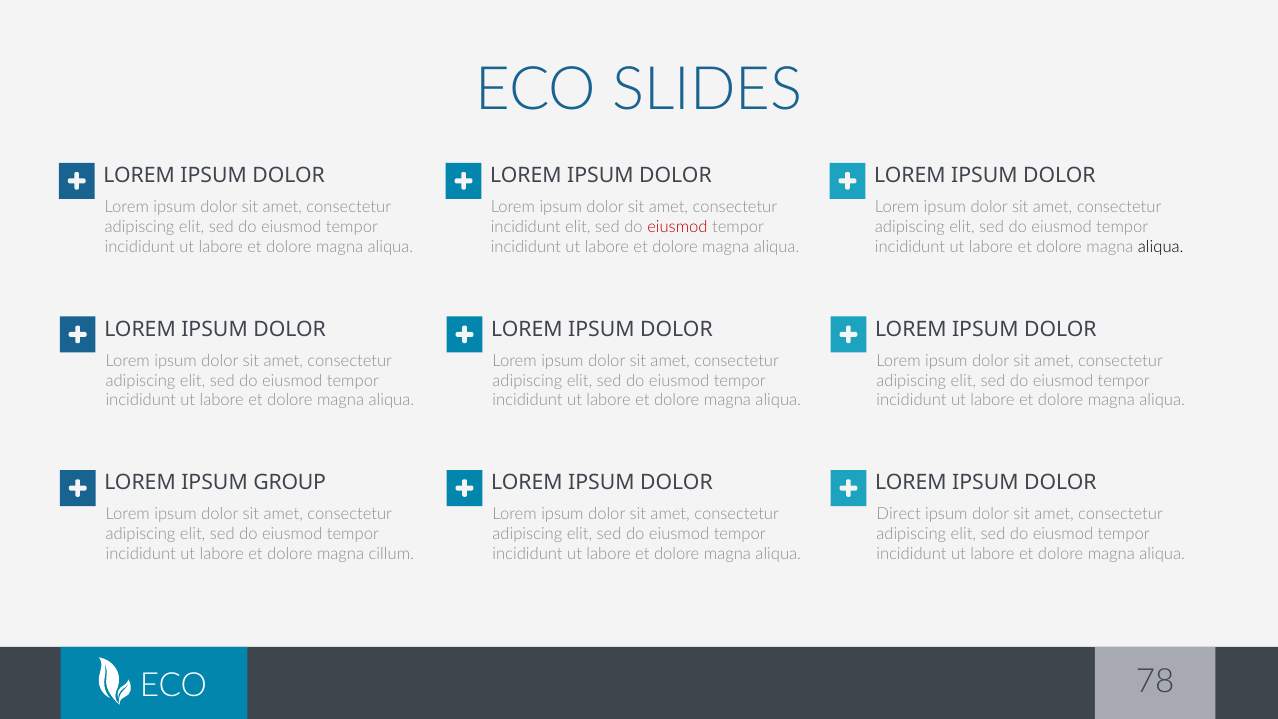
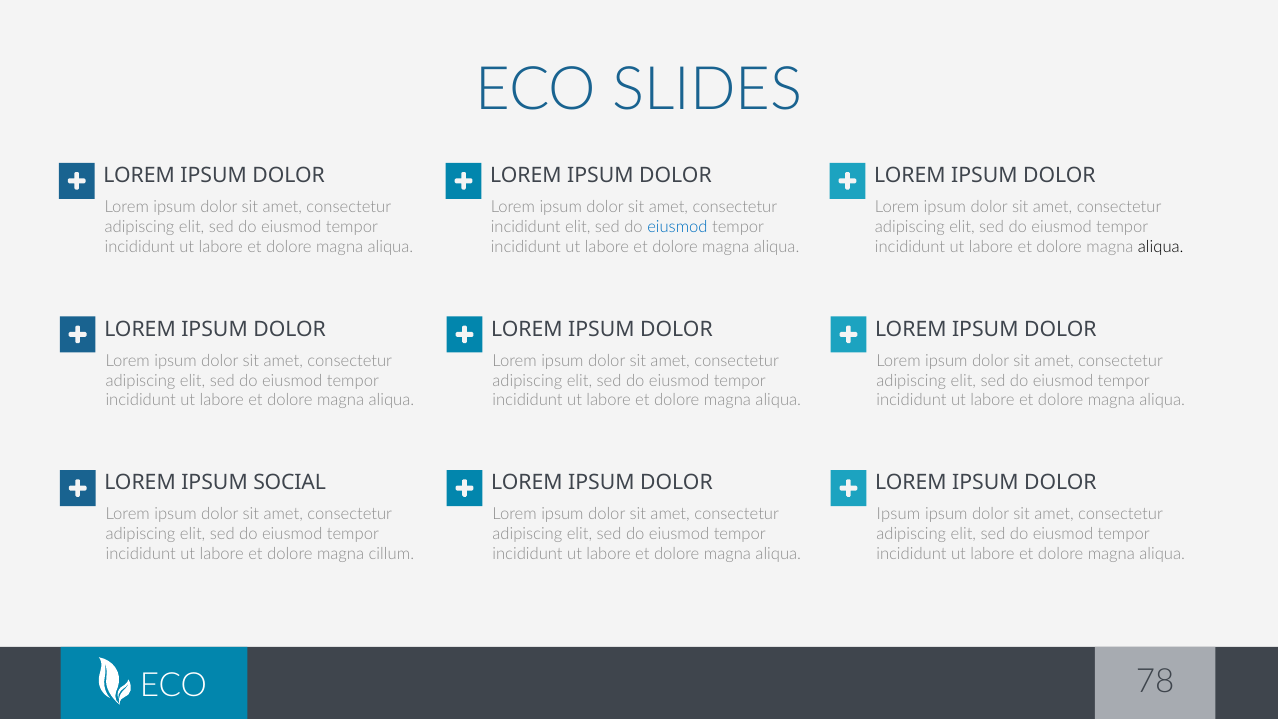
eiusmod at (677, 227) colour: red -> blue
GROUP: GROUP -> SOCIAL
Direct at (899, 514): Direct -> Ipsum
